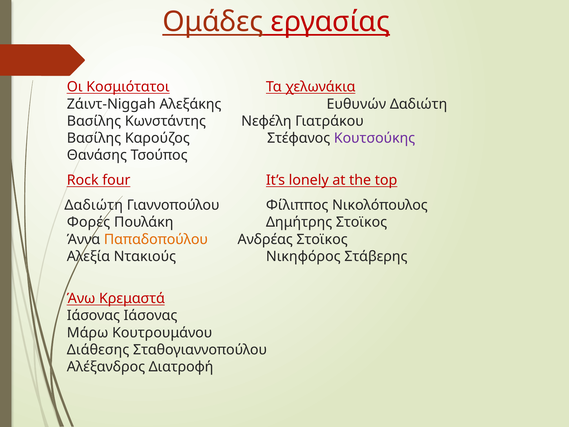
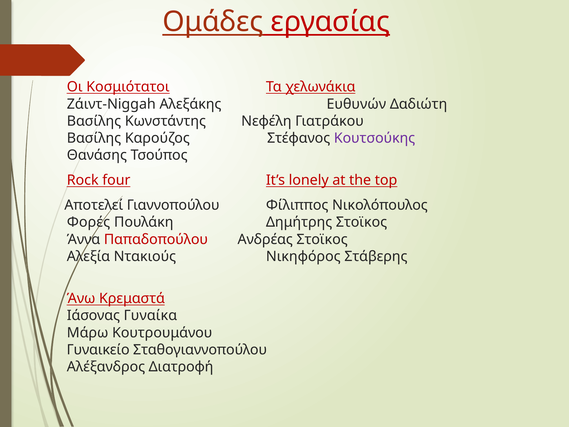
Δαδιώτη at (94, 205): Δαδιώτη -> Αποτελεί
Παπαδοπούλου colour: orange -> red
Ιάσονας Ιάσονας: Ιάσονας -> Γυναίκα
Διάθεσης: Διάθεσης -> Γυναικείο
